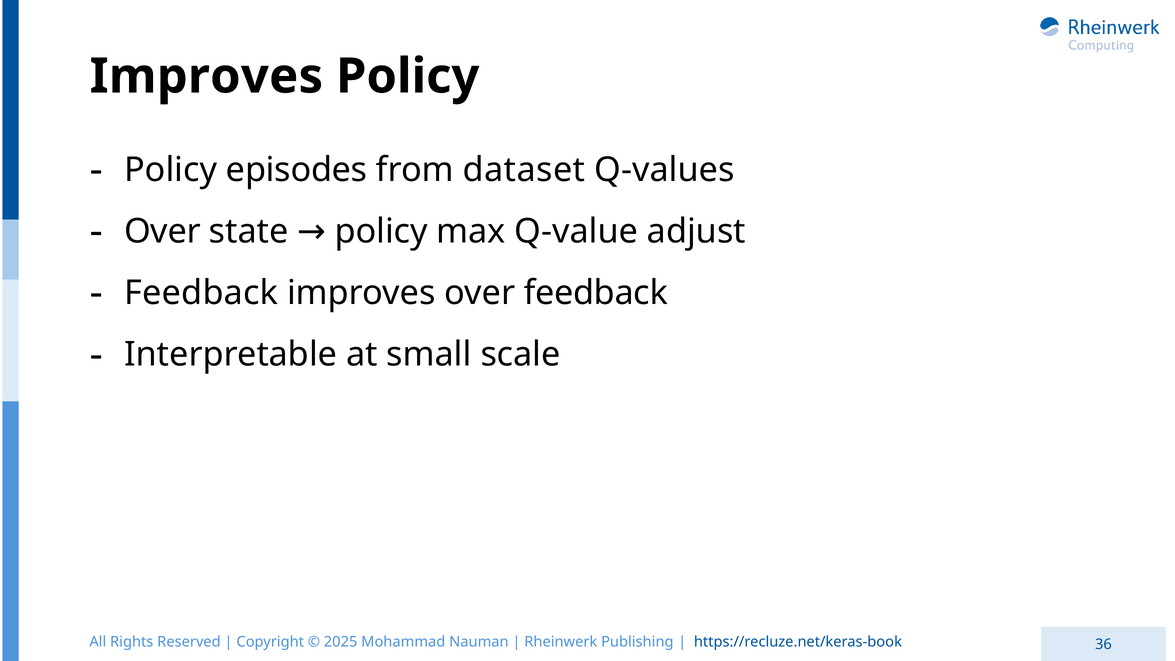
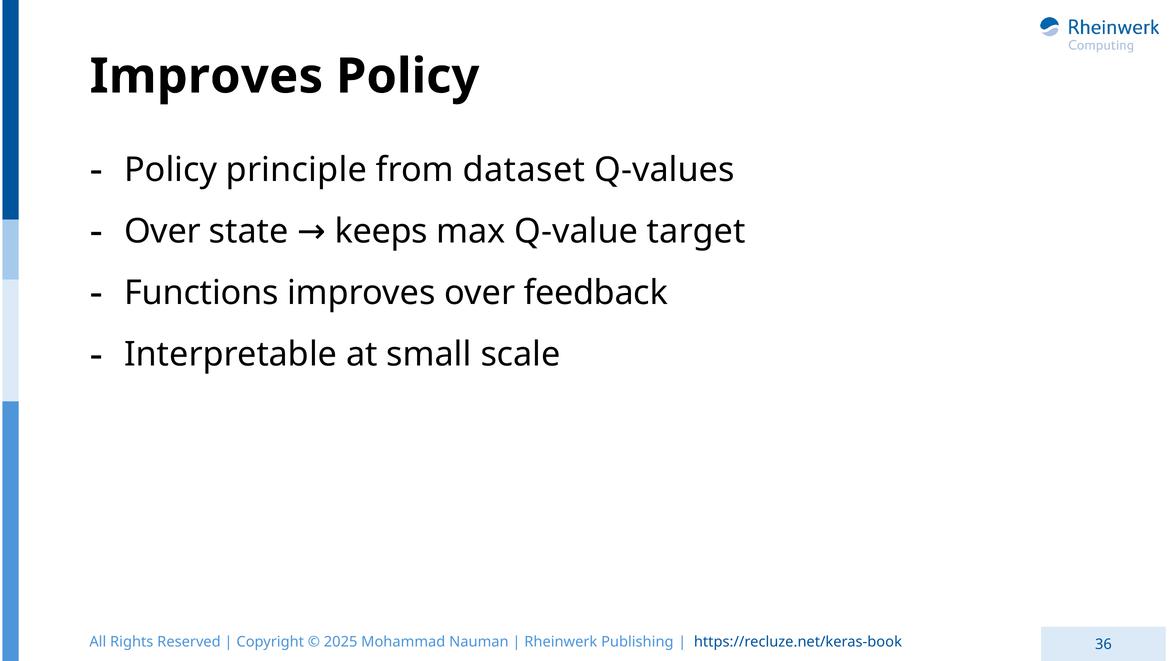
episodes: episodes -> principle
state policy: policy -> keeps
adjust: adjust -> target
Feedback at (201, 293): Feedback -> Functions
